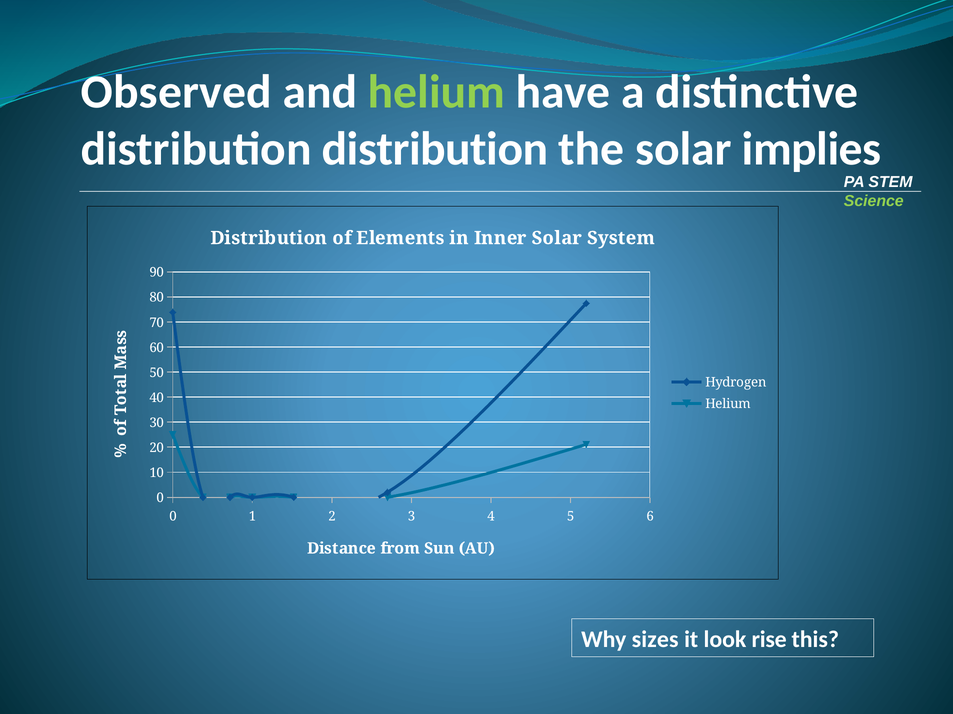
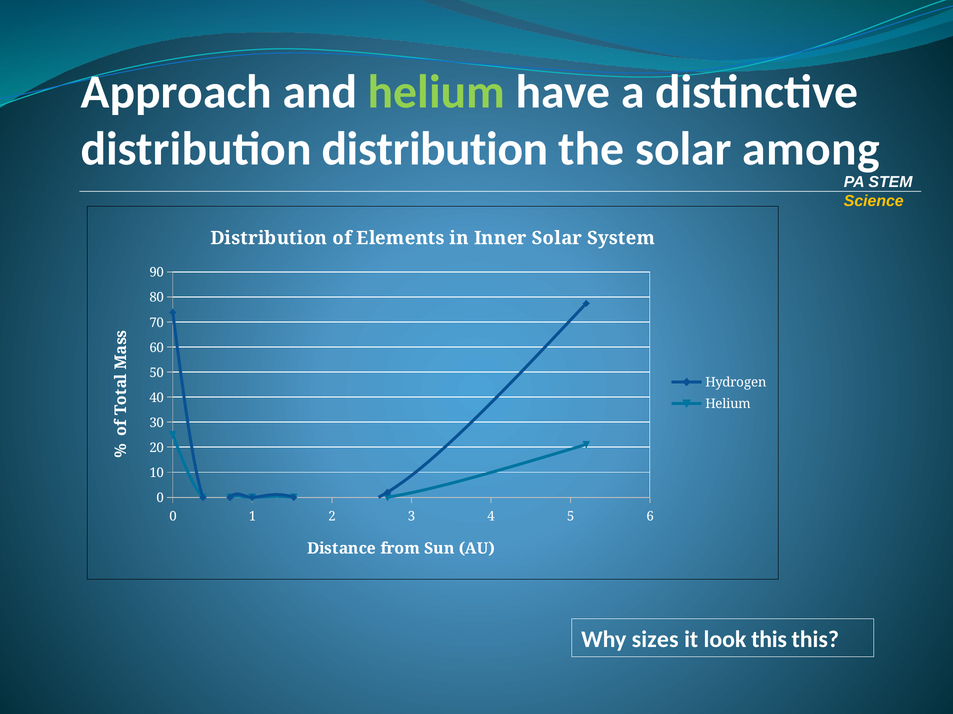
Observed: Observed -> Approach
implies: implies -> among
Science colour: light green -> yellow
look rise: rise -> this
